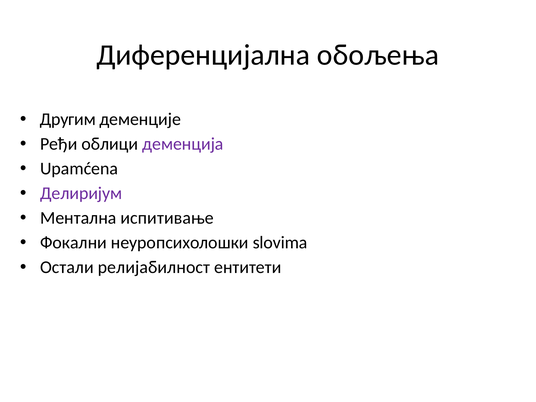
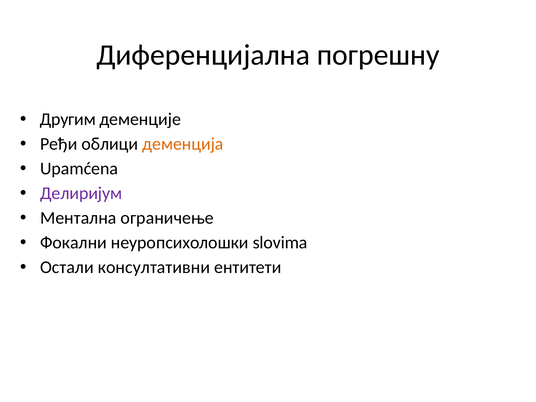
обољења: обољења -> погрешну
деменција colour: purple -> orange
испитивање: испитивање -> ограничење
релијабилност: релијабилност -> консултативни
